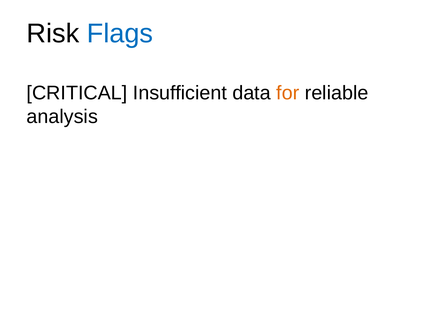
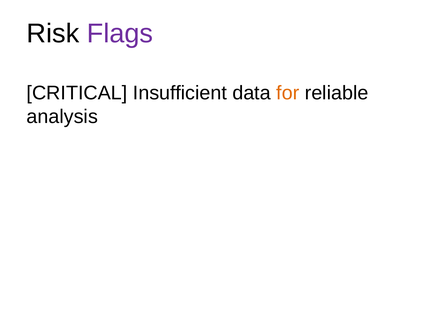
Flags colour: blue -> purple
